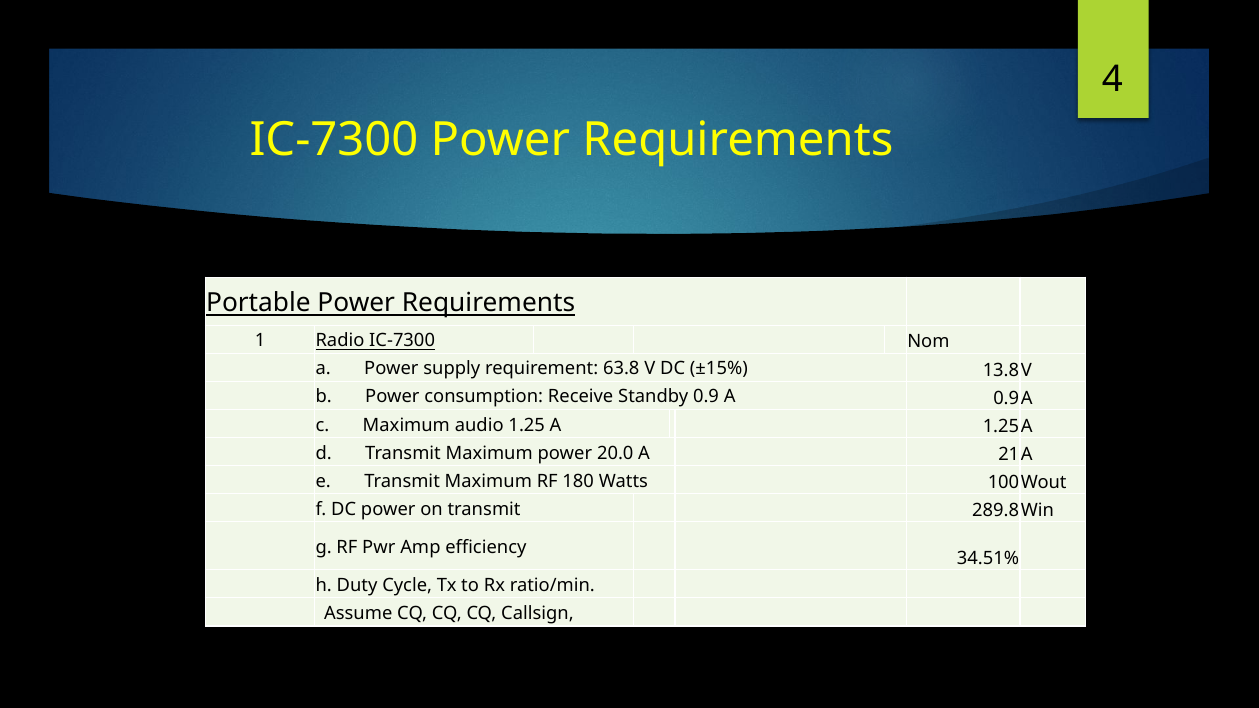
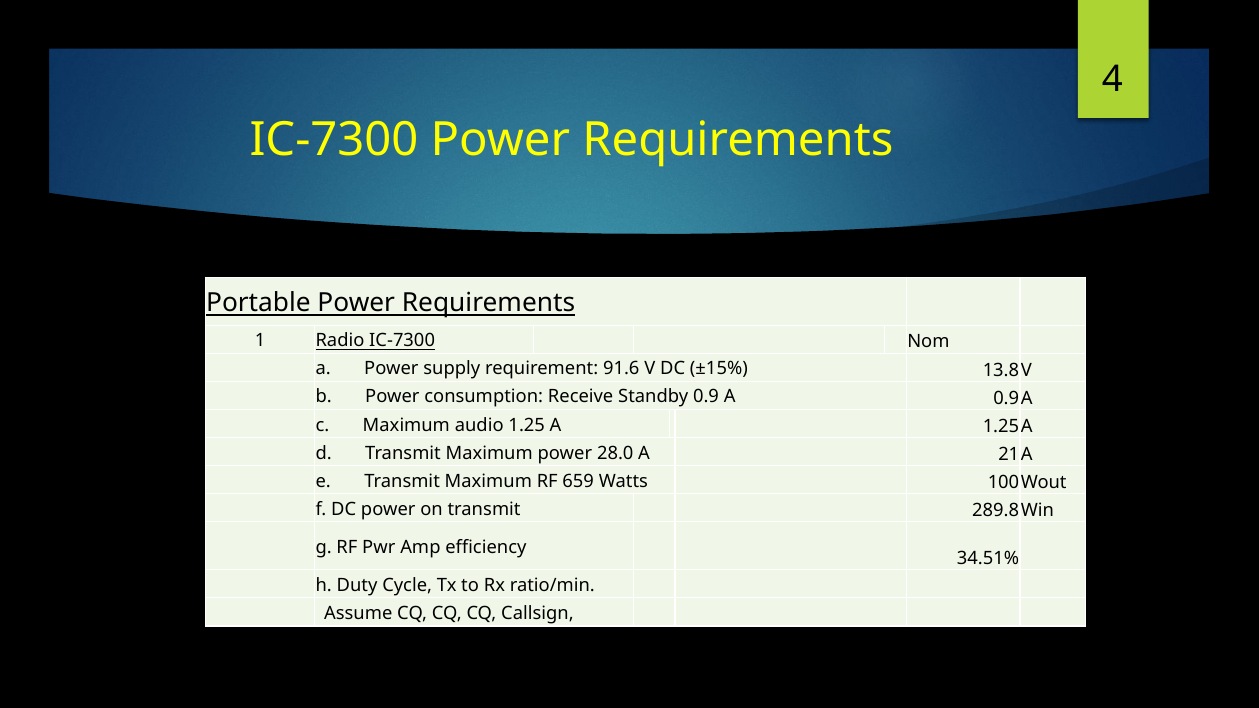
63.8: 63.8 -> 91.6
20.0: 20.0 -> 28.0
180: 180 -> 659
